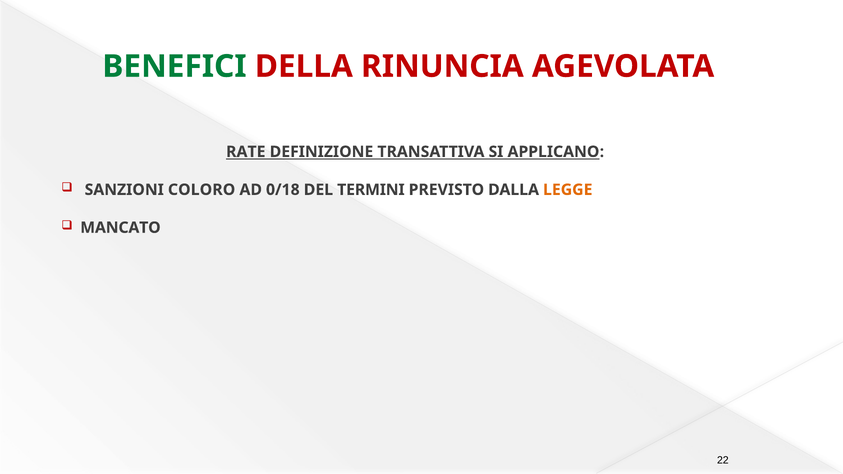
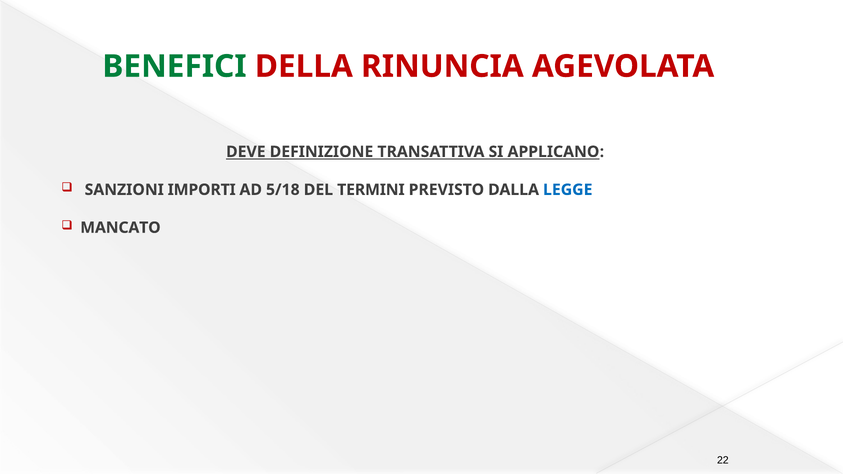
RATE: RATE -> DEVE
COLORO: COLORO -> IMPORTI
0/18: 0/18 -> 5/18
LEGGE colour: orange -> blue
